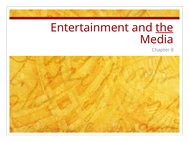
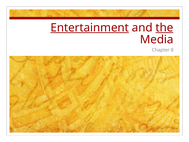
Entertainment underline: none -> present
